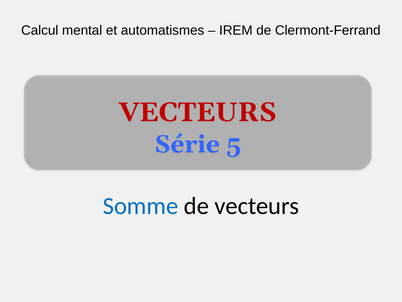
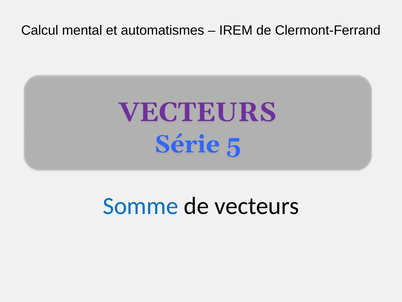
VECTEURS at (198, 112) colour: red -> purple
